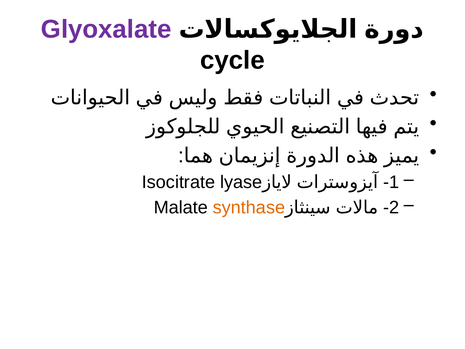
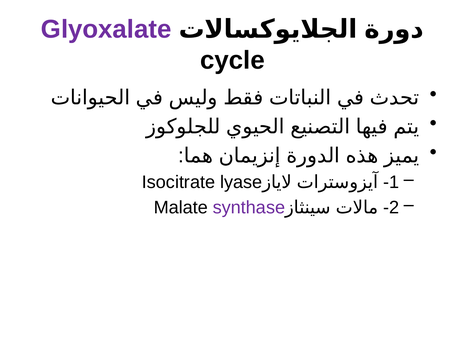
synthase colour: orange -> purple
